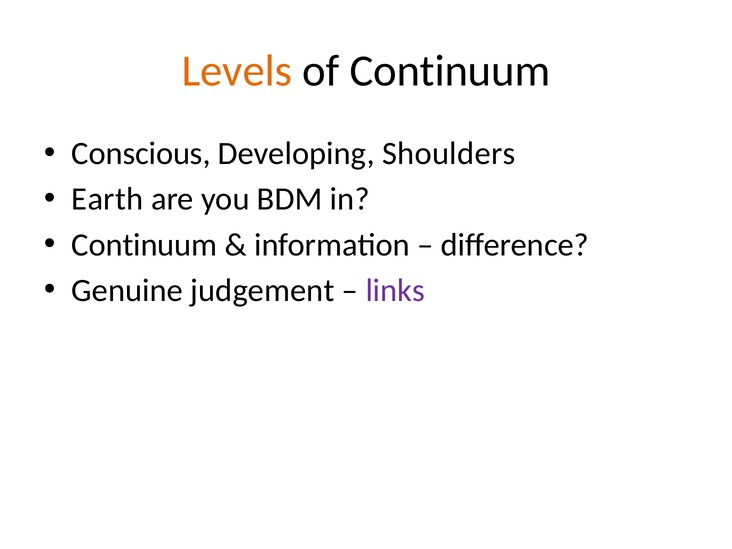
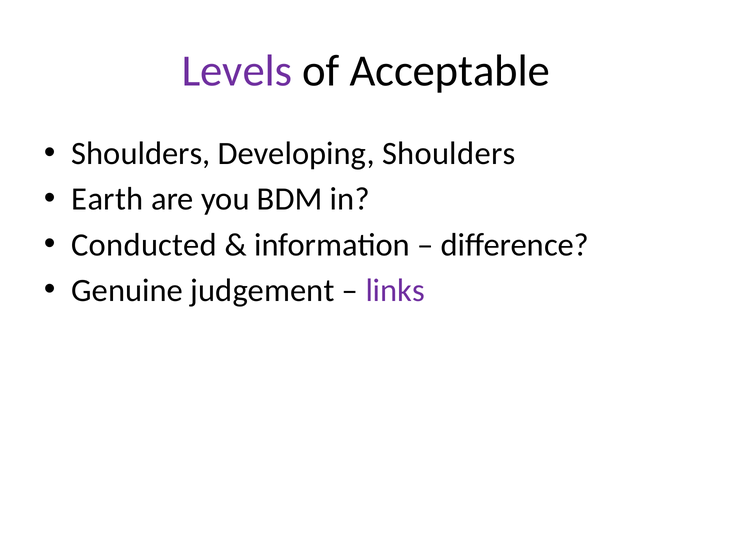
Levels colour: orange -> purple
of Continuum: Continuum -> Acceptable
Conscious at (141, 154): Conscious -> Shoulders
Continuum at (144, 245): Continuum -> Conducted
